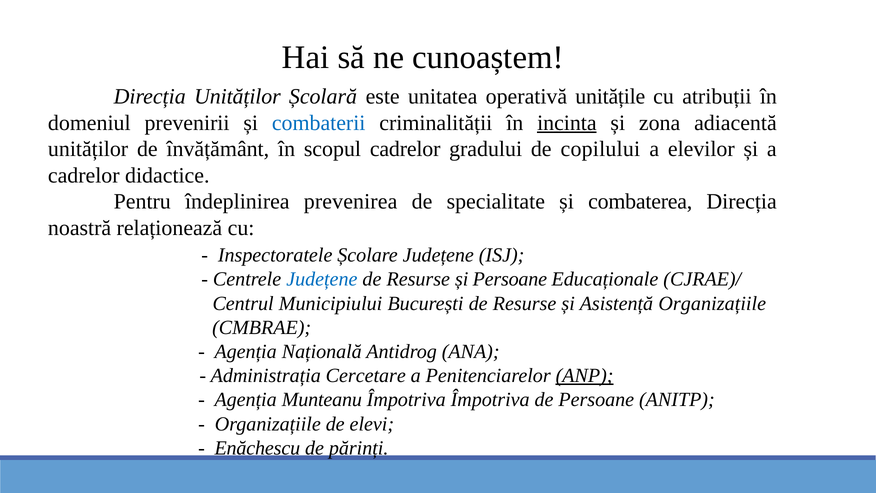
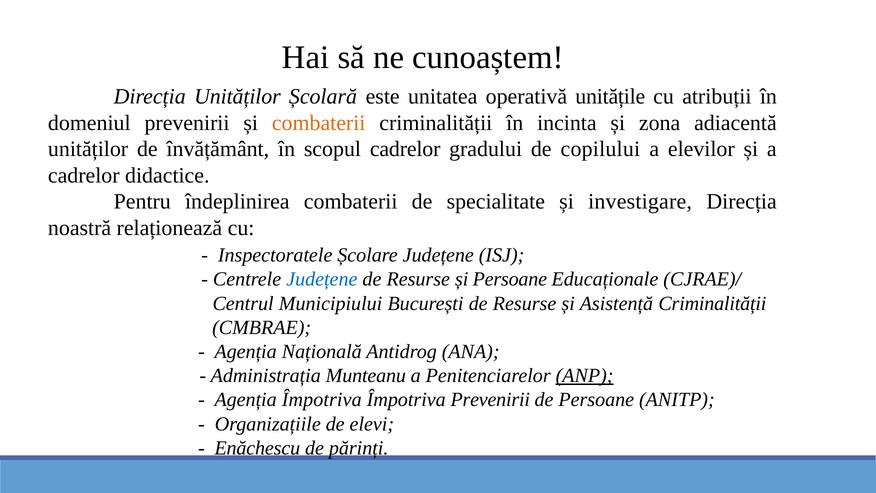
combaterii at (319, 123) colour: blue -> orange
incinta underline: present -> none
îndeplinirea prevenirea: prevenirea -> combaterii
combaterea: combaterea -> investigare
Asistență Organizațiile: Organizațiile -> Criminalității
Cercetare: Cercetare -> Munteanu
Agenția Munteanu: Munteanu -> Împotriva
Împotriva Împotriva: Împotriva -> Prevenirii
